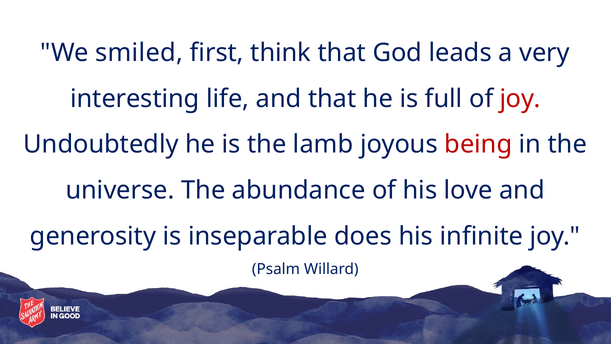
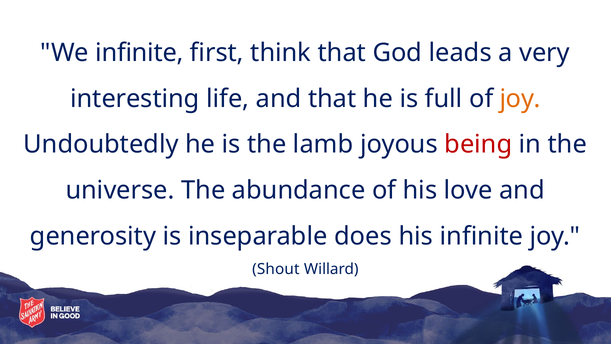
We smiled: smiled -> infinite
joy at (520, 99) colour: red -> orange
Psalm: Psalm -> Shout
